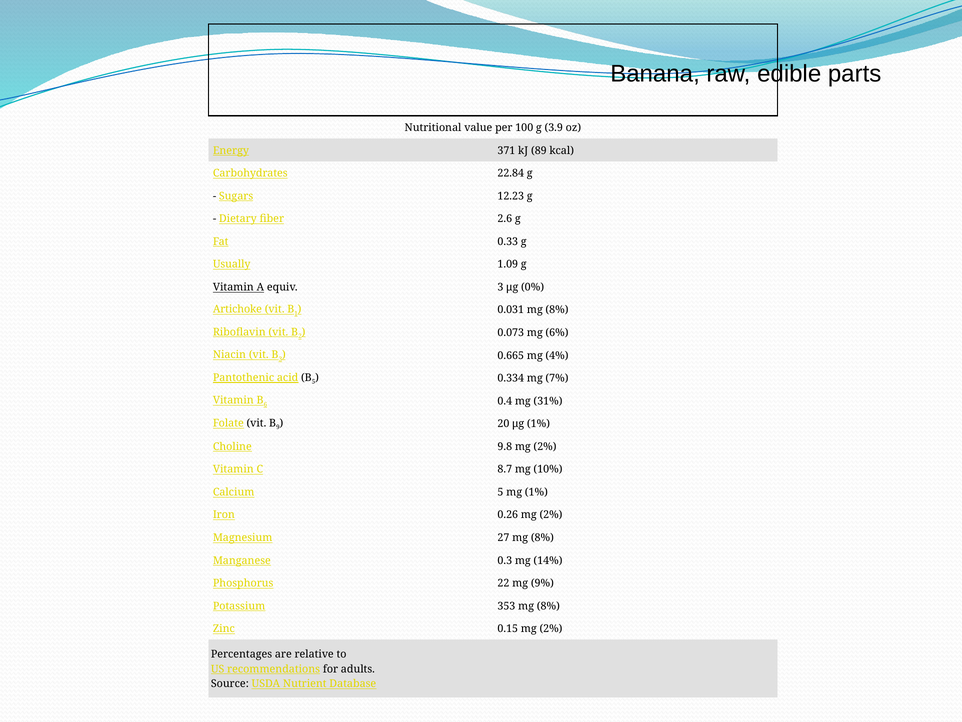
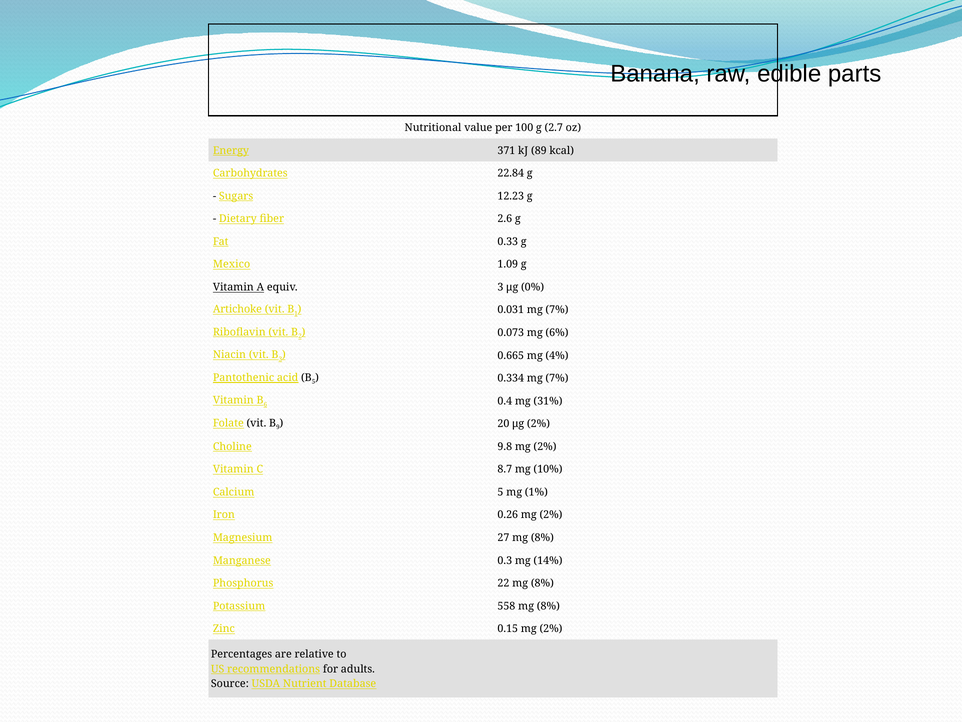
3.9: 3.9 -> 2.7
Usually: Usually -> Mexico
0.031 mg 8%: 8% -> 7%
μg 1%: 1% -> 2%
22 mg 9%: 9% -> 8%
353: 353 -> 558
